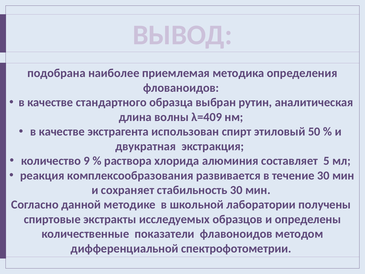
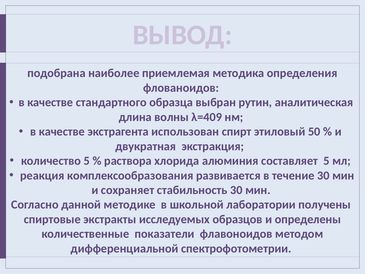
количество 9: 9 -> 5
